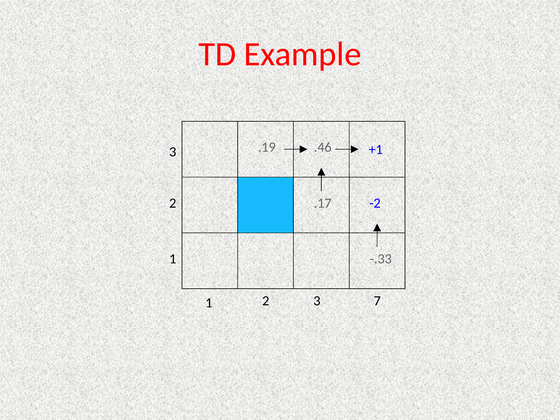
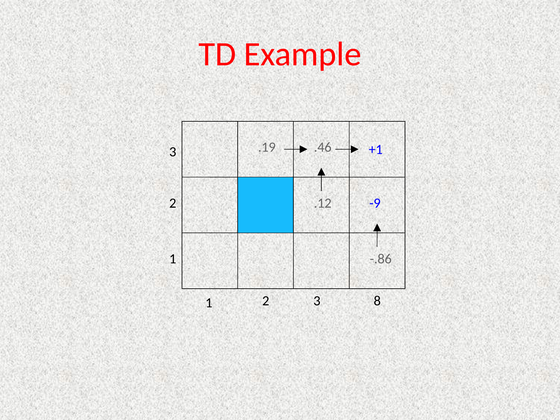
.17: .17 -> .12
-2: -2 -> -9
-.33: -.33 -> -.86
7: 7 -> 8
